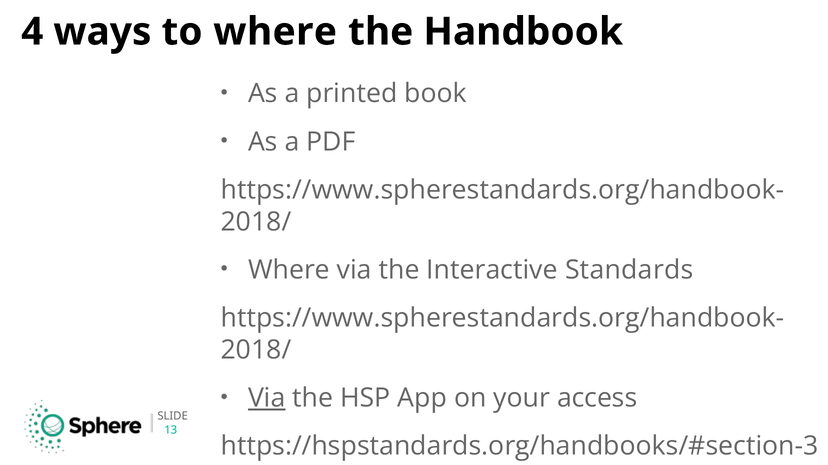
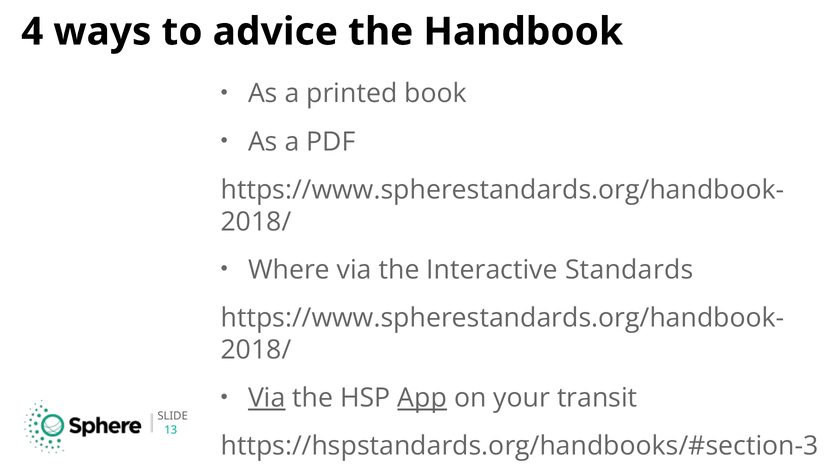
to where: where -> advice
App underline: none -> present
access: access -> transit
